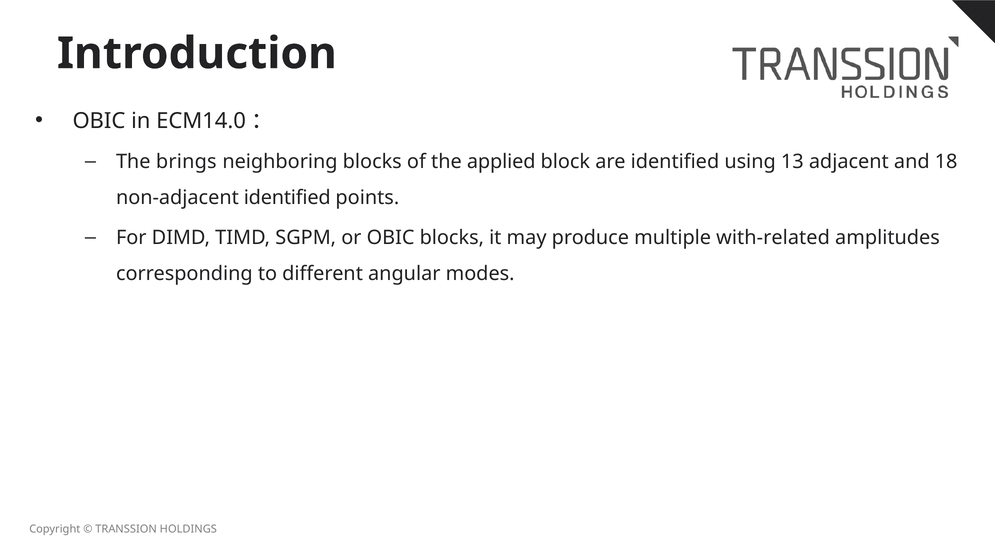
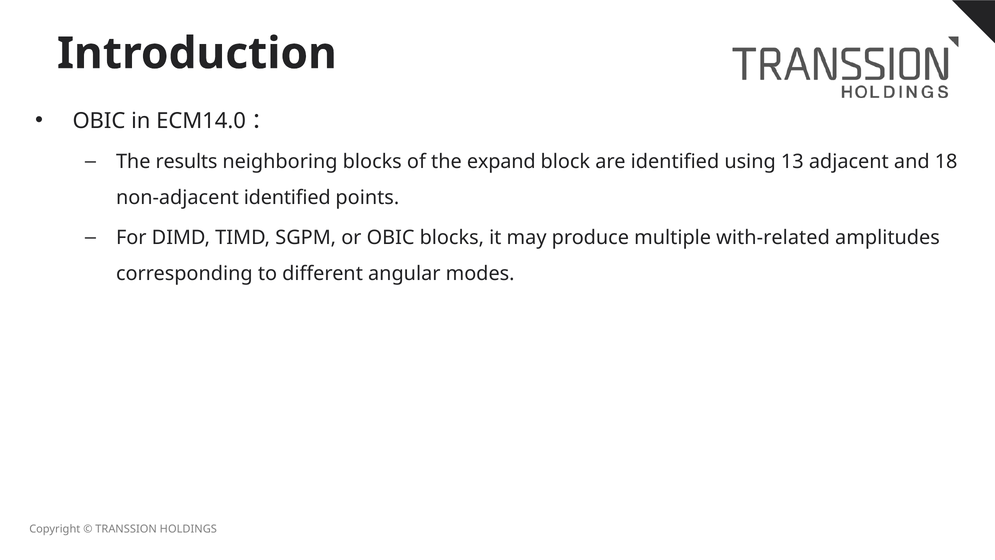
brings: brings -> results
applied: applied -> expand
